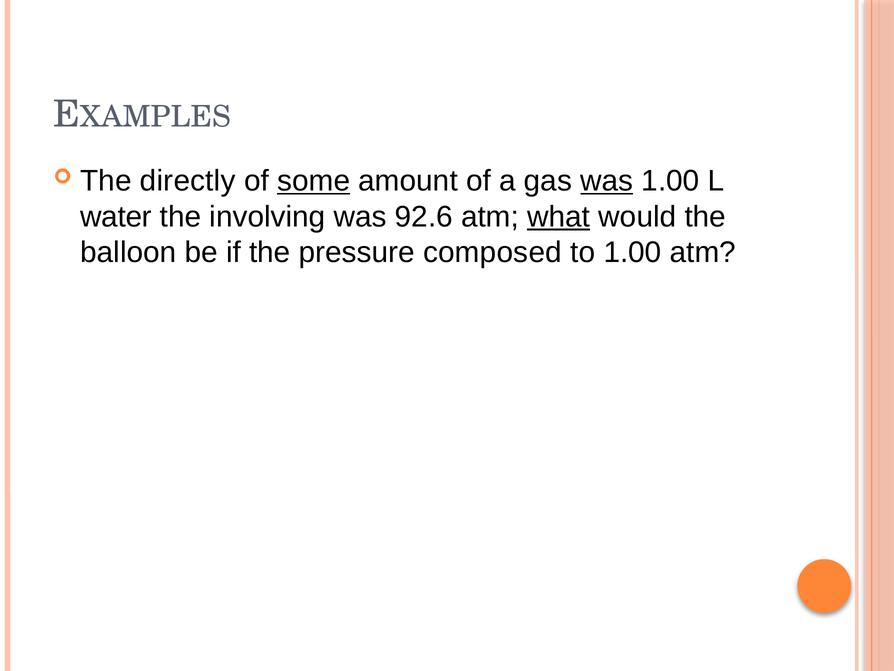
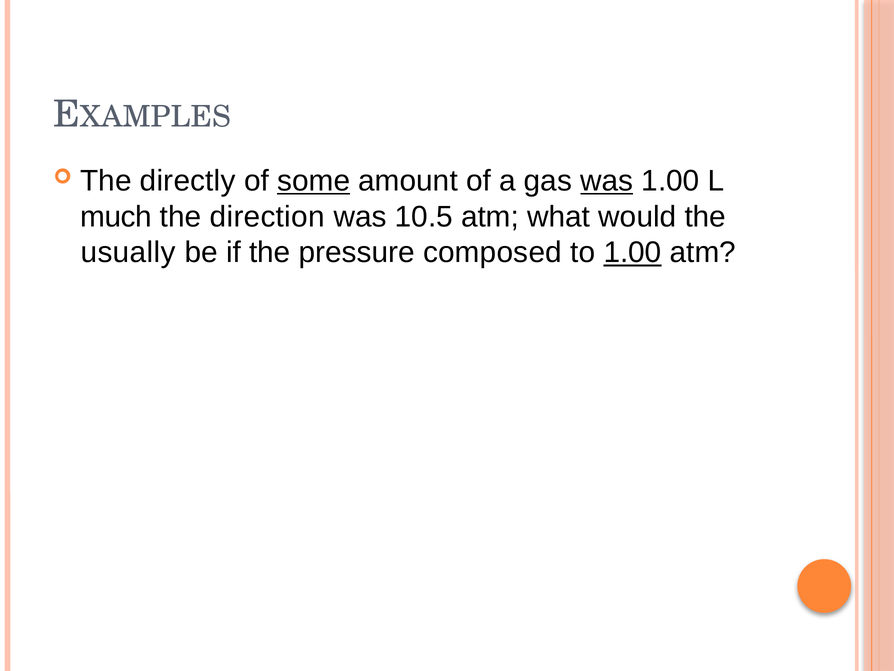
water: water -> much
involving: involving -> direction
92.6: 92.6 -> 10.5
what underline: present -> none
balloon: balloon -> usually
1.00 at (633, 252) underline: none -> present
